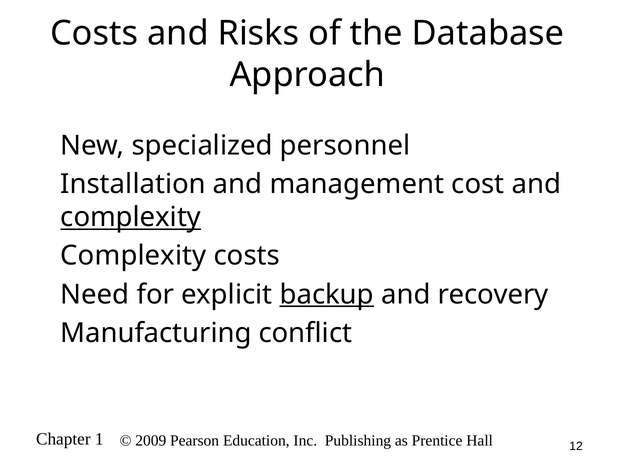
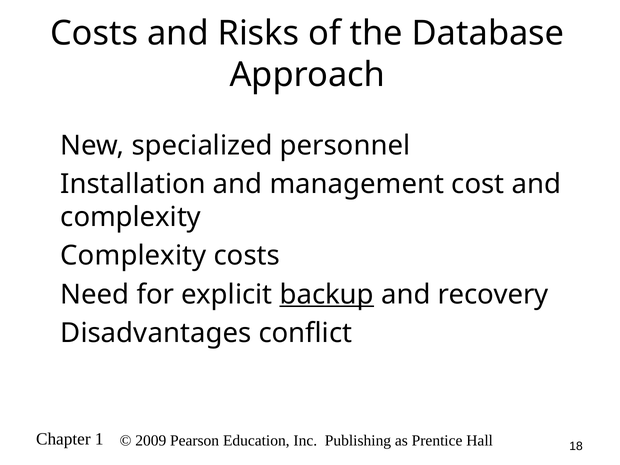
complexity at (131, 217) underline: present -> none
Manufacturing: Manufacturing -> Disadvantages
12: 12 -> 18
